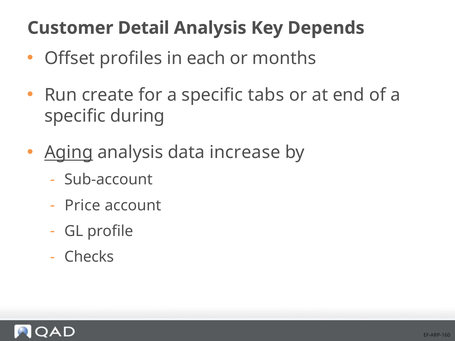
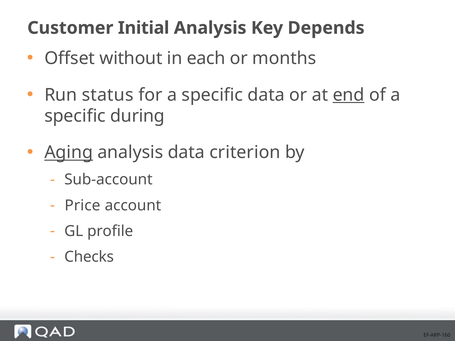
Detail: Detail -> Initial
profiles: profiles -> without
create: create -> status
specific tabs: tabs -> data
end underline: none -> present
increase: increase -> criterion
